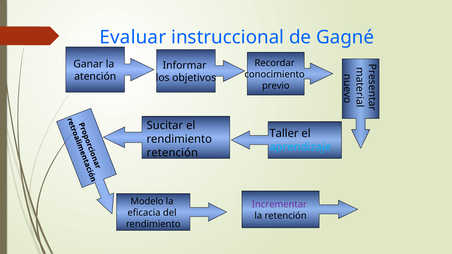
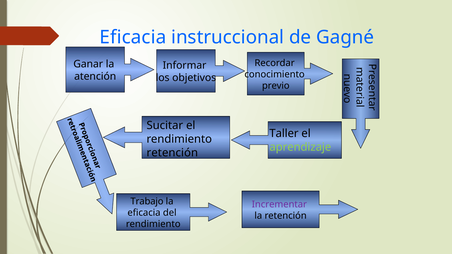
Evaluar at (133, 37): Evaluar -> Eficacia
aprendizaje colour: light blue -> light green
Modelo: Modelo -> Trabajo
